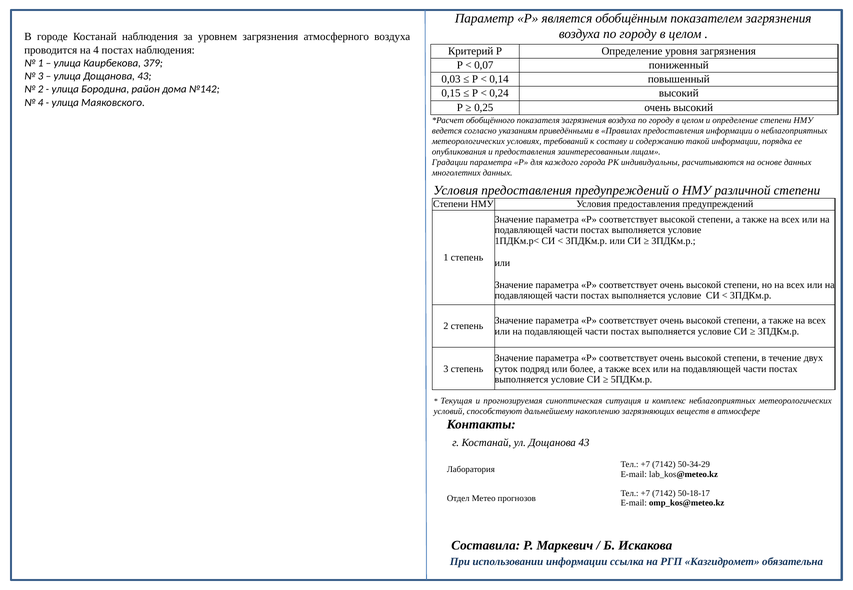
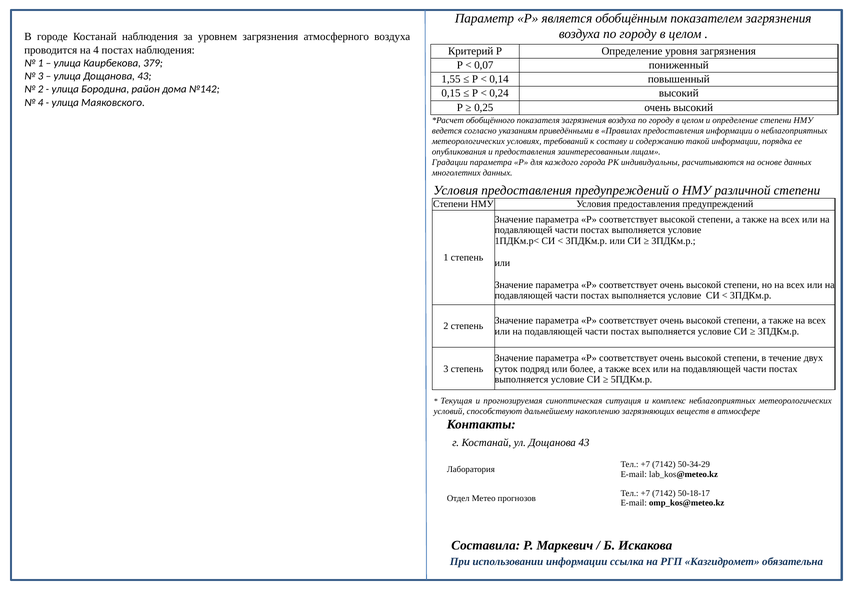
0,03: 0,03 -> 1,55
